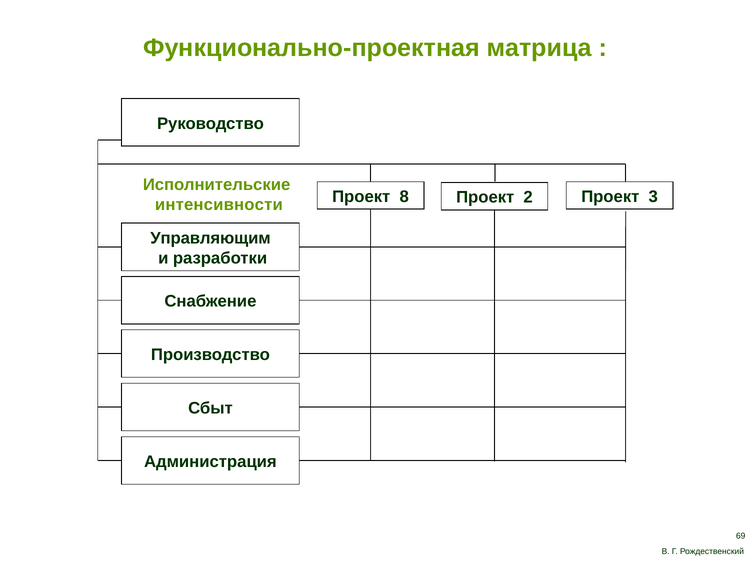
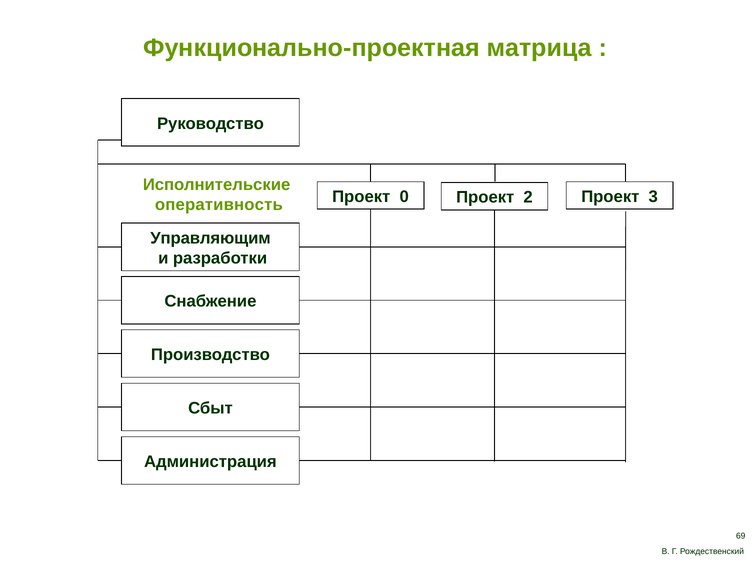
интенсивности: интенсивности -> оперативность
8: 8 -> 0
